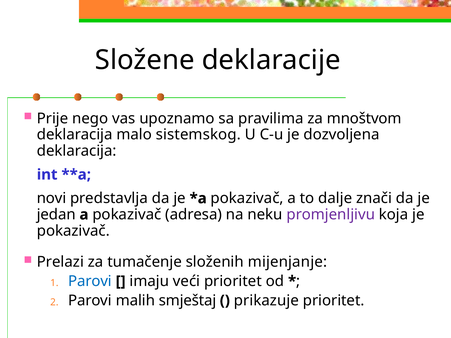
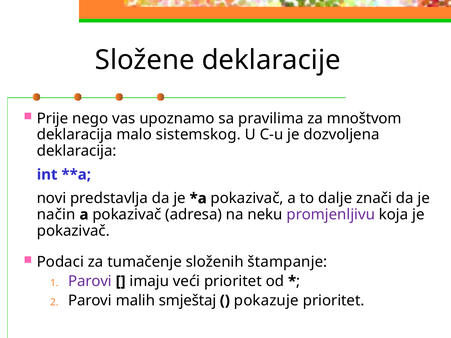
jedan: jedan -> način
Prelazi: Prelazi -> Podaci
mijenjanje: mijenjanje -> štampanje
Parovi at (90, 281) colour: blue -> purple
prikazuje: prikazuje -> pokazuje
